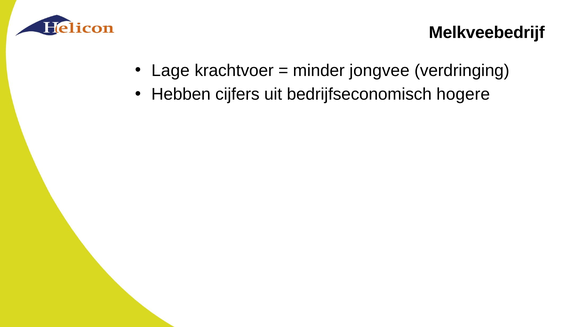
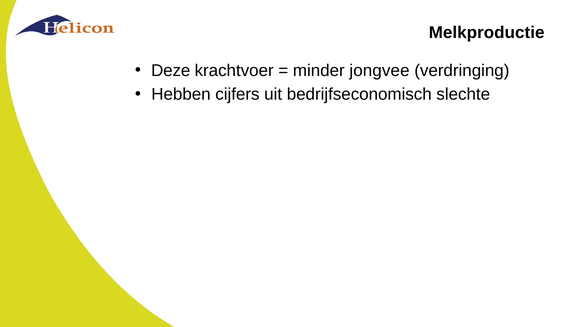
Melkveebedrijf: Melkveebedrijf -> Melkproductie
Lage: Lage -> Deze
hogere: hogere -> slechte
